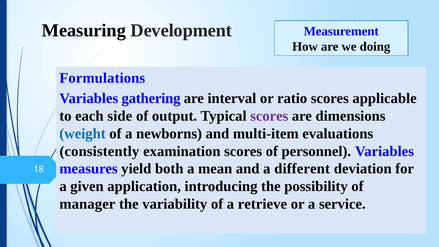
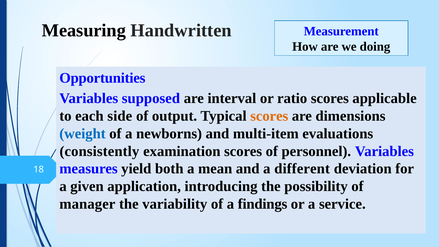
Development: Development -> Handwritten
Formulations: Formulations -> Opportunities
gathering: gathering -> supposed
scores at (269, 116) colour: purple -> orange
retrieve: retrieve -> findings
